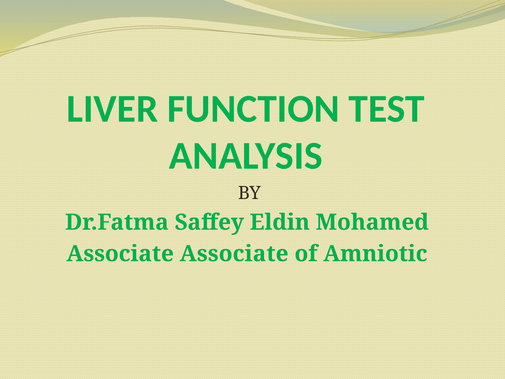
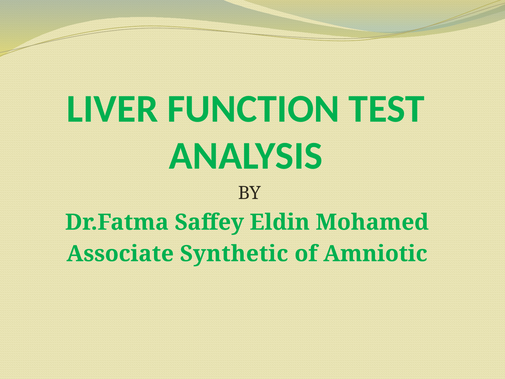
Associate Associate: Associate -> Synthetic
